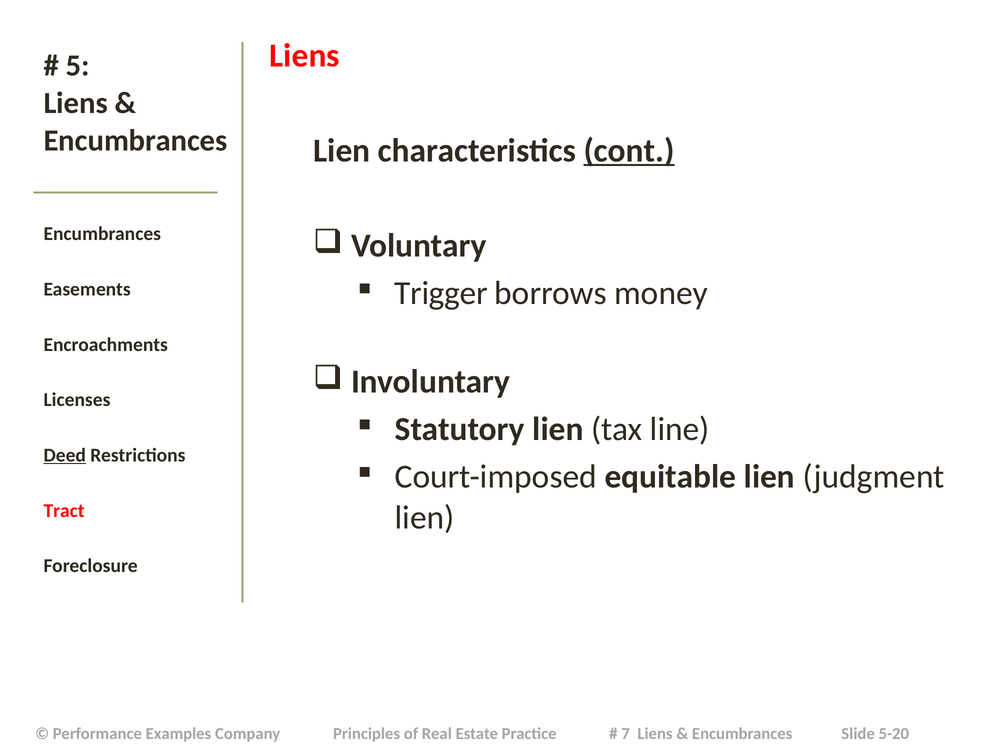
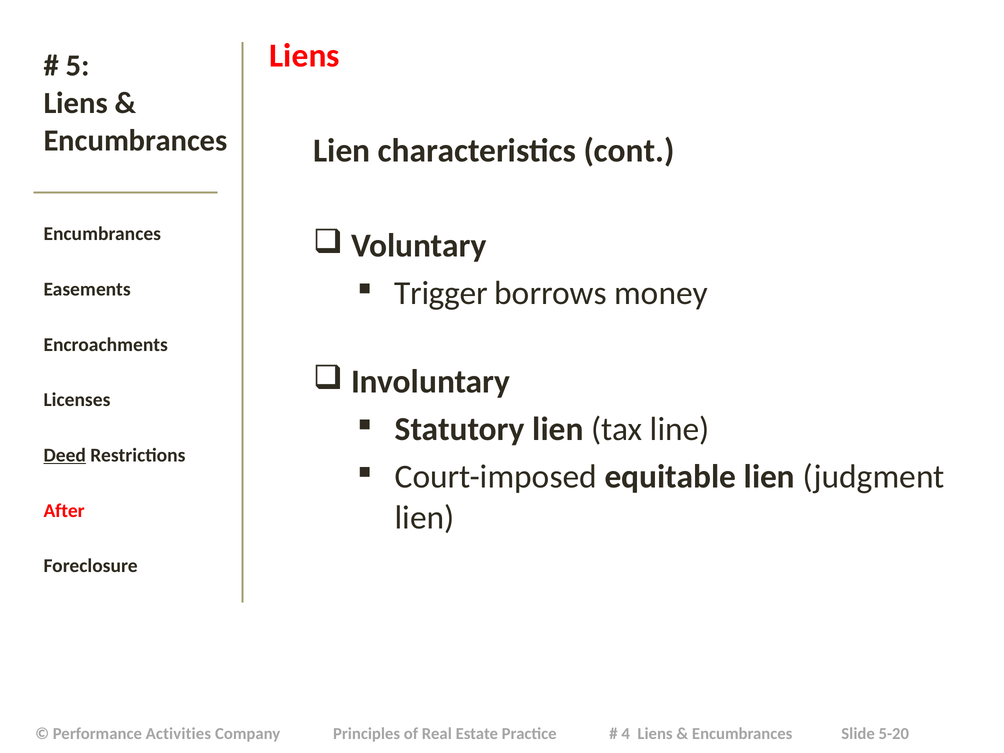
cont underline: present -> none
Tract: Tract -> After
Examples: Examples -> Activities
7: 7 -> 4
